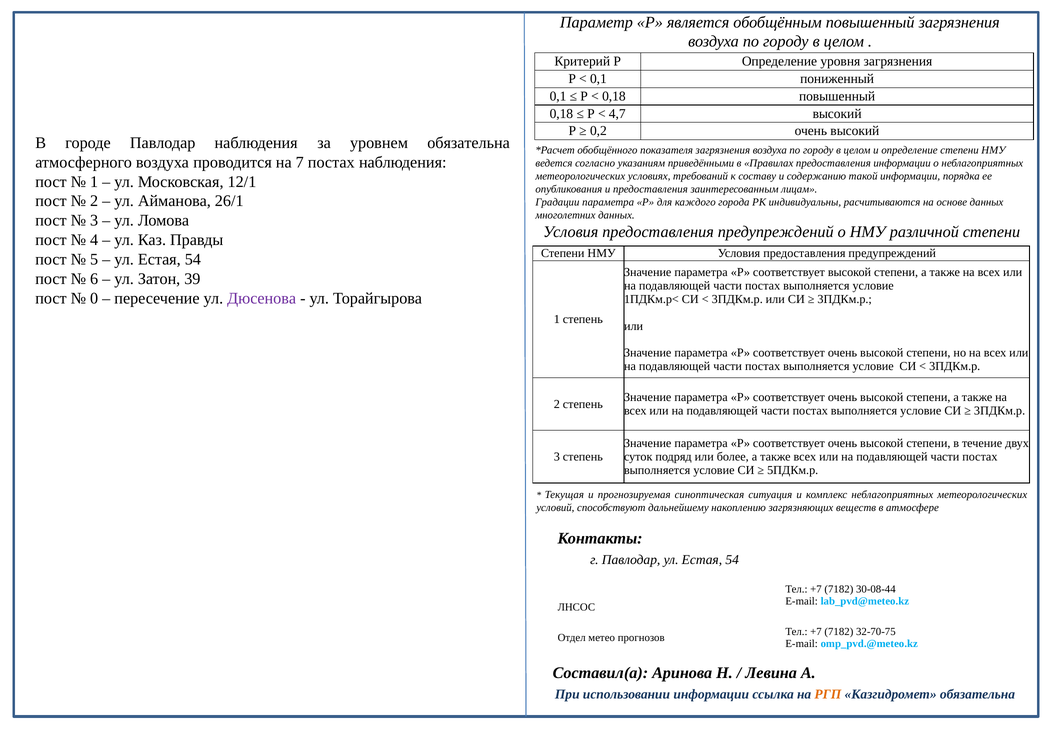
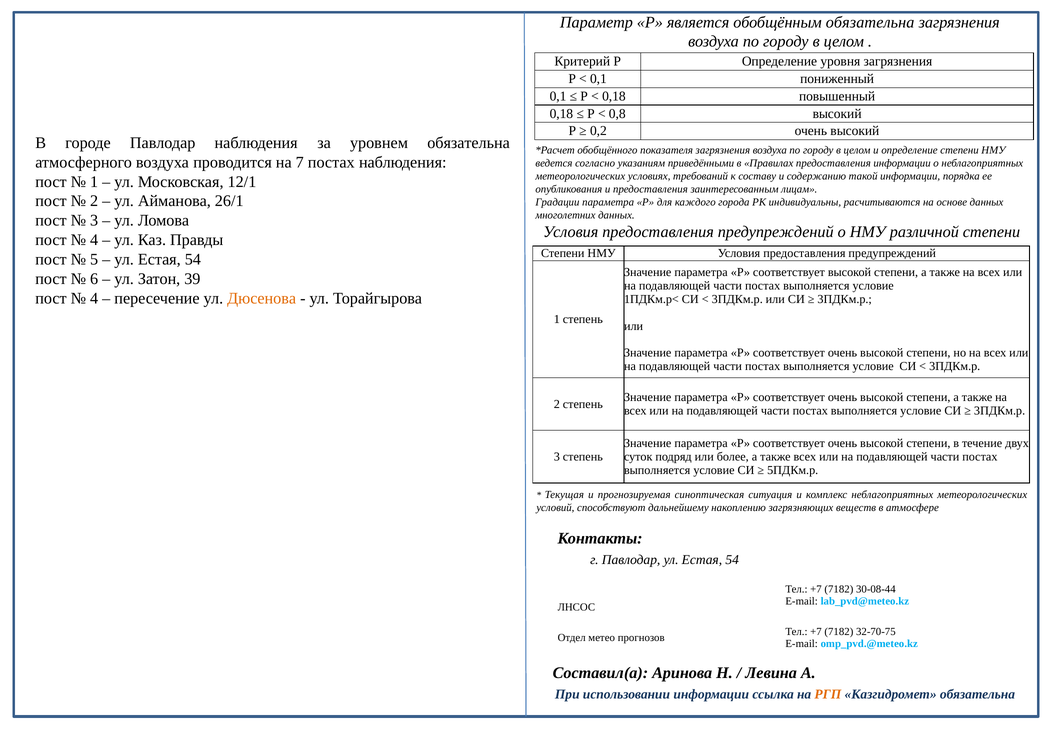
обобщённым повышенный: повышенный -> обязательна
4,7: 4,7 -> 0,8
0 at (94, 298): 0 -> 4
Дюсенова colour: purple -> orange
